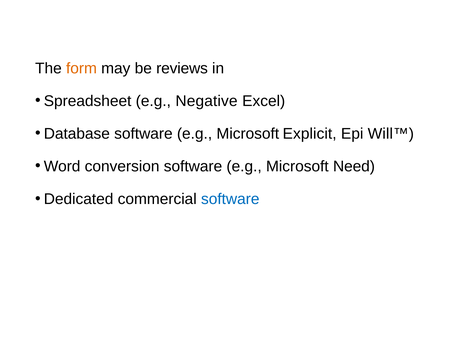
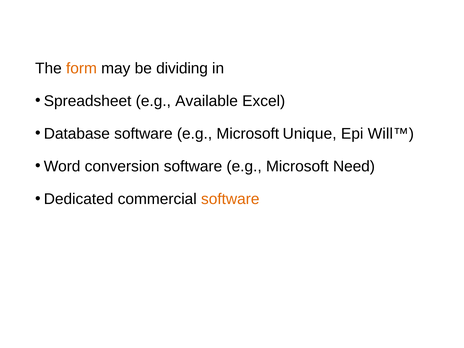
reviews: reviews -> dividing
Negative: Negative -> Available
Explicit: Explicit -> Unique
software at (230, 199) colour: blue -> orange
